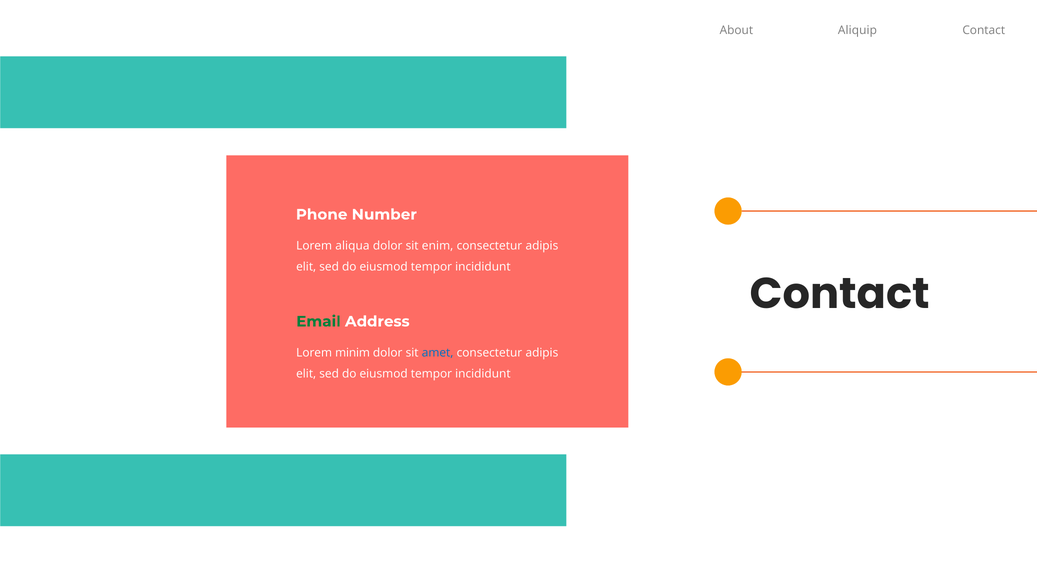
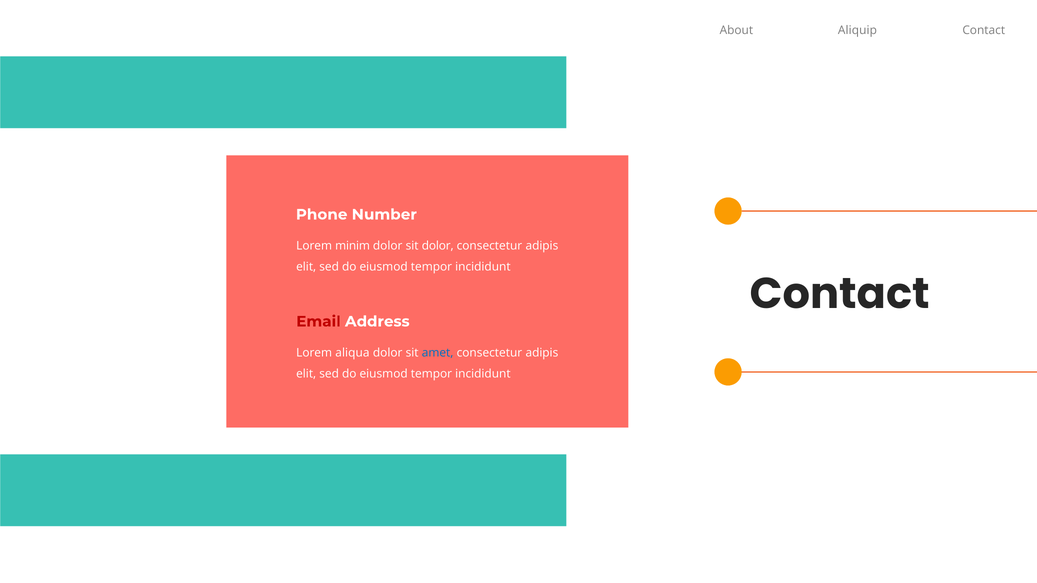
aliqua: aliqua -> minim
sit enim: enim -> dolor
Email colour: green -> red
minim: minim -> aliqua
